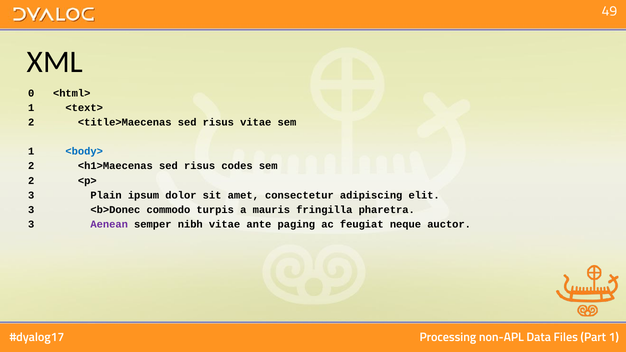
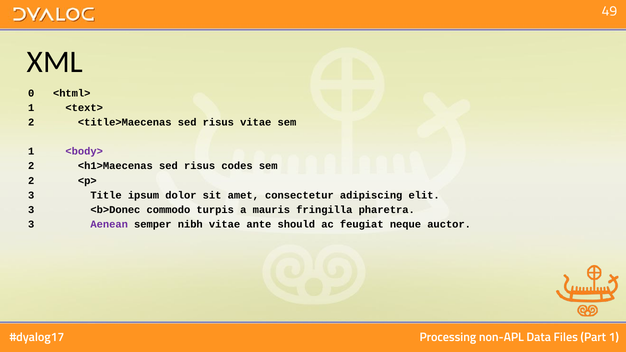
<body> colour: blue -> purple
Plain: Plain -> Title
paging: paging -> should
